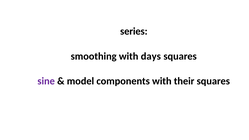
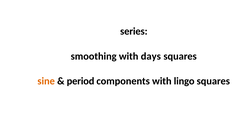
sine colour: purple -> orange
model: model -> period
their: their -> lingo
